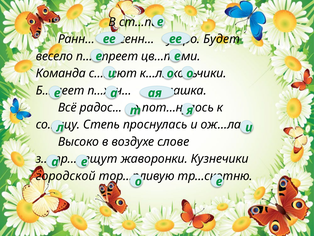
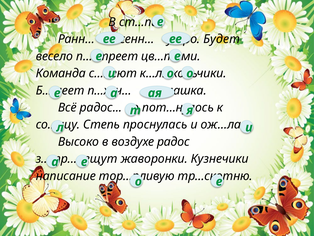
воздухе слове: слове -> радос
городской: городской -> написание
